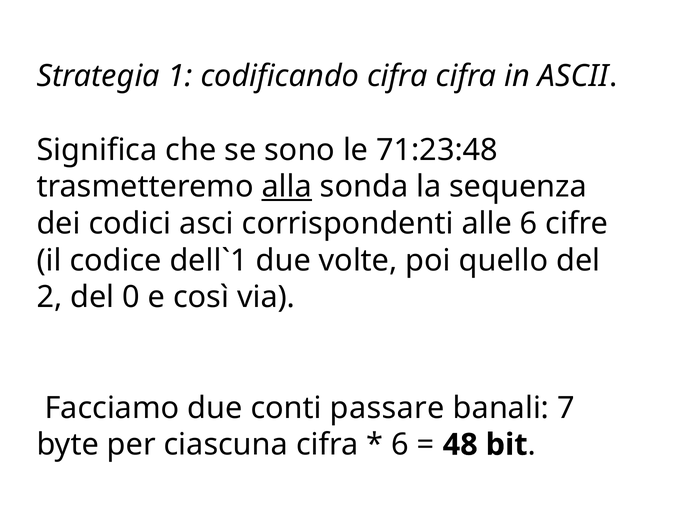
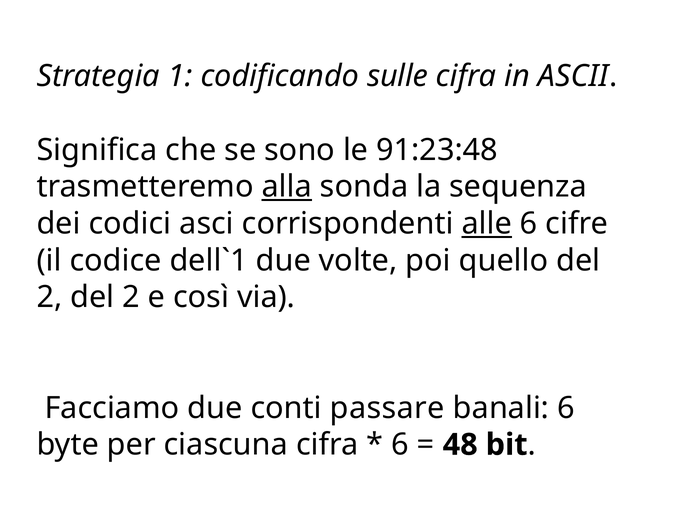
codificando cifra: cifra -> sulle
71:23:48: 71:23:48 -> 91:23:48
alle underline: none -> present
2 del 0: 0 -> 2
banali 7: 7 -> 6
